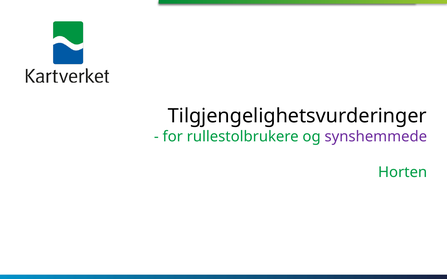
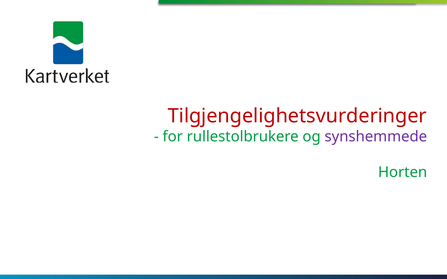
Tilgjengelighetsvurderinger colour: black -> red
